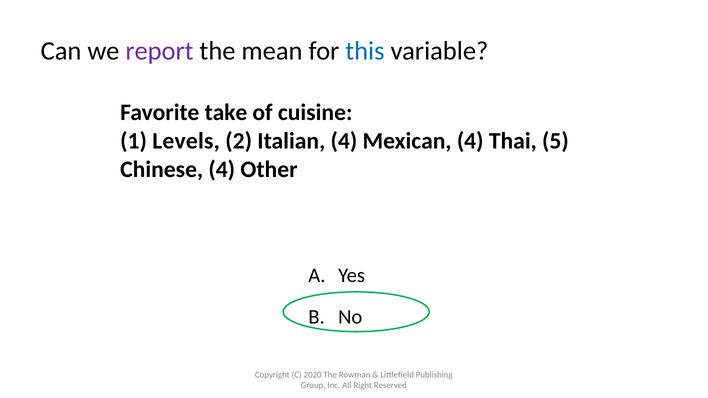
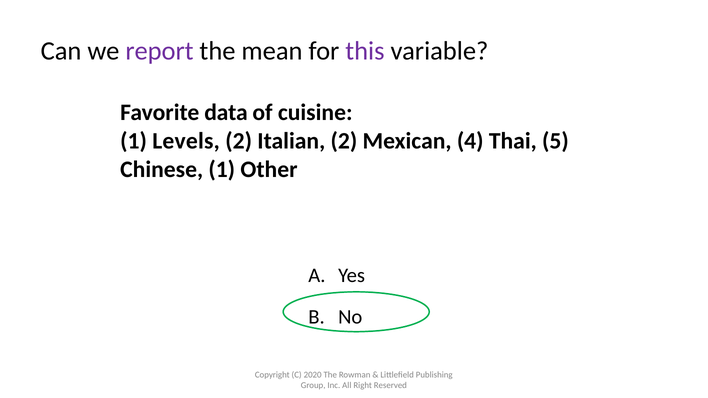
this colour: blue -> purple
take: take -> data
Italian 4: 4 -> 2
Chinese 4: 4 -> 1
